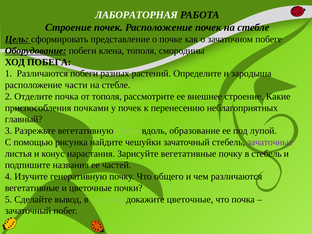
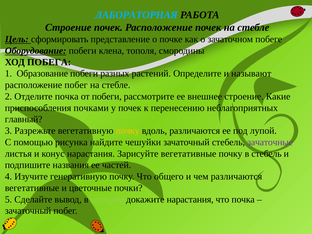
ЛАБОРАТОРНАЯ colour: white -> light blue
1 Различаются: Различаются -> Образование
зародыша: зародыша -> называют
расположение части: части -> побег
от тополя: тополя -> побеги
почку at (128, 131) colour: light green -> yellow
вдоль образование: образование -> различаются
докажите цветочные: цветочные -> нарастания
